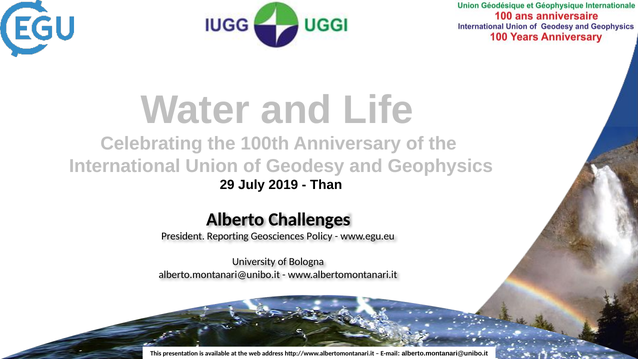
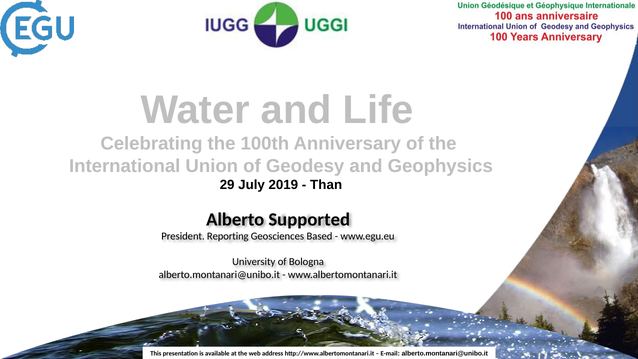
Challenges: Challenges -> Supported
Policy: Policy -> Based
